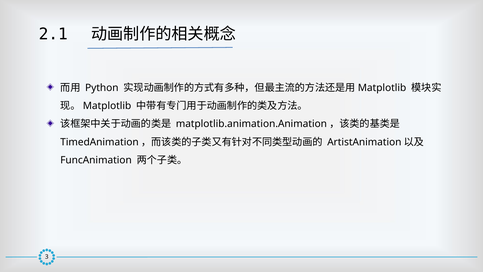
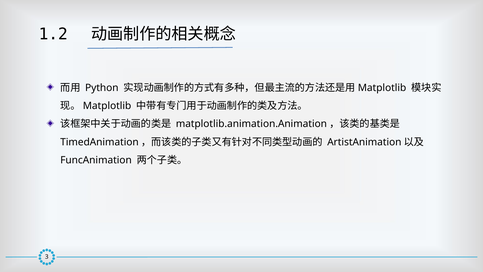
2.1: 2.1 -> 1.2
